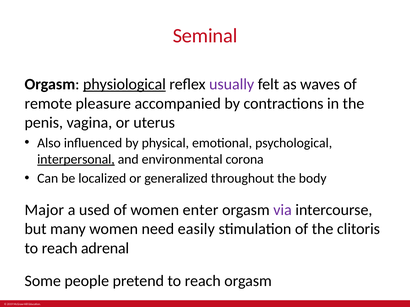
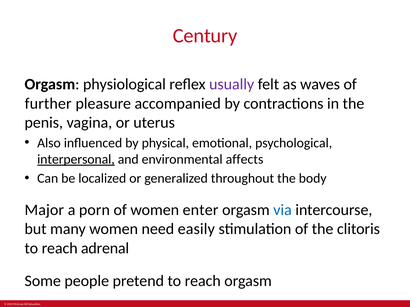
Seminal: Seminal -> Century
physiological underline: present -> none
remote: remote -> further
corona: corona -> affects
used: used -> porn
via colour: purple -> blue
